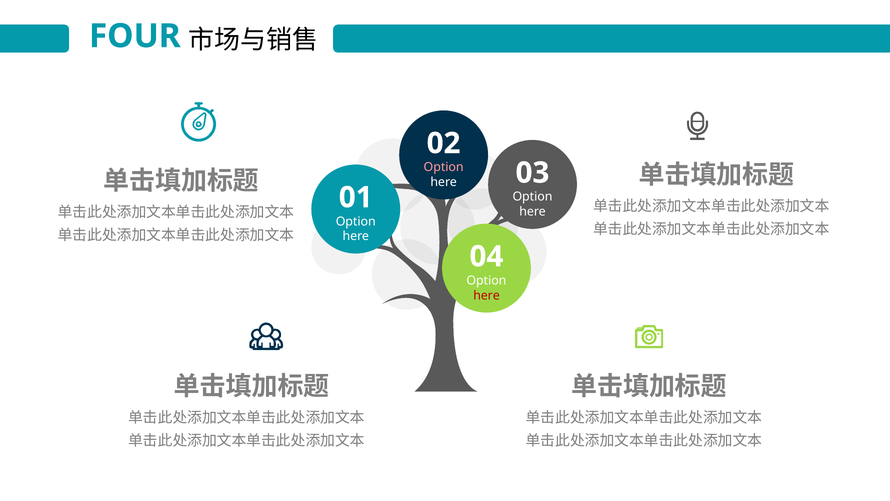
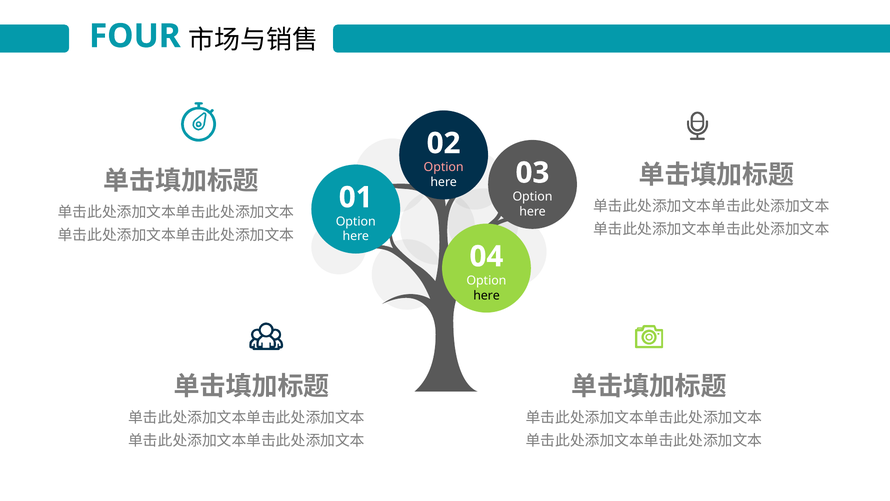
here at (487, 295) colour: red -> black
